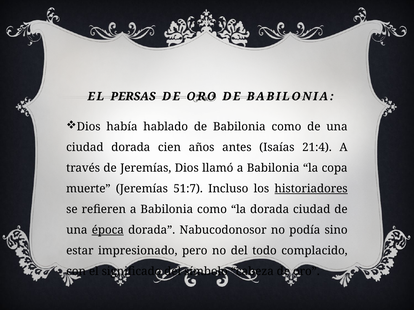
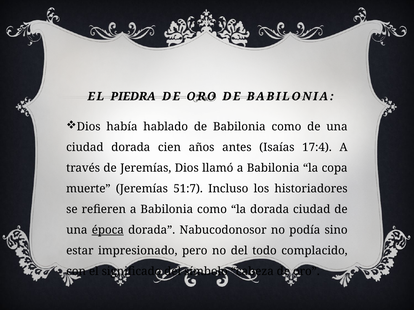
PERSAS: PERSAS -> PIEDRA
21:4: 21:4 -> 17:4
historiadores underline: present -> none
